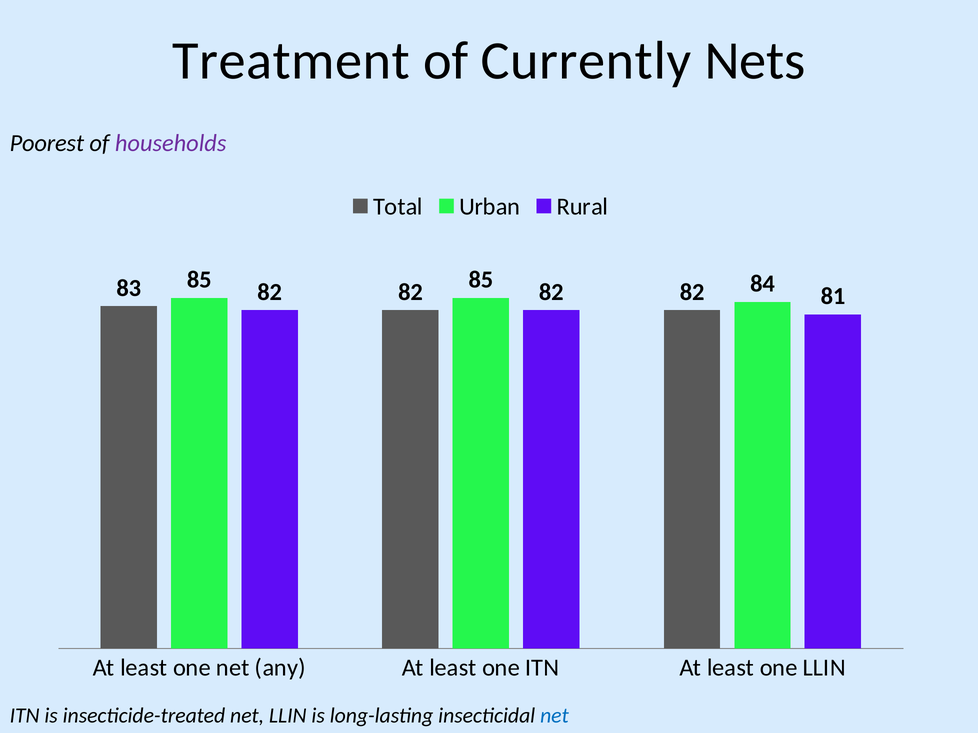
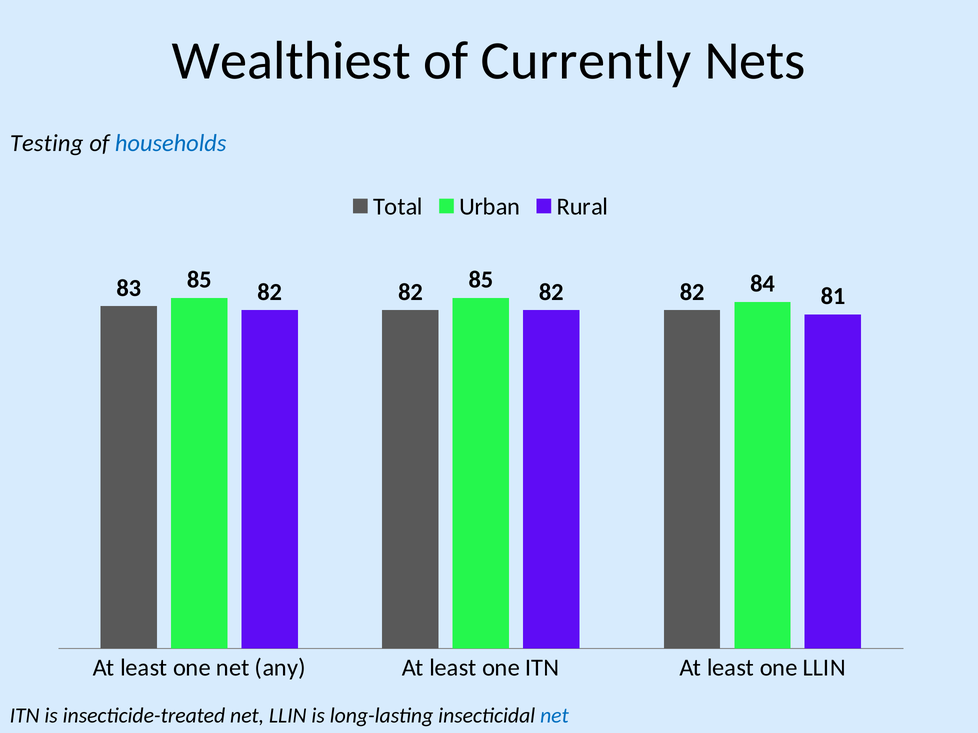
Treatment: Treatment -> Wealthiest
Poorest: Poorest -> Testing
households colour: purple -> blue
